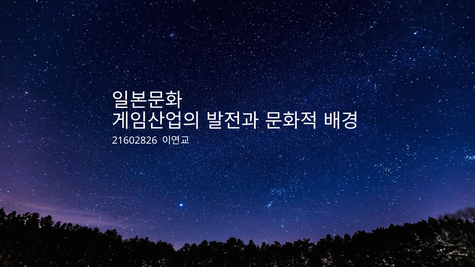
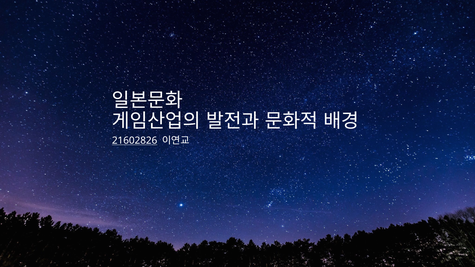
21602826 underline: none -> present
